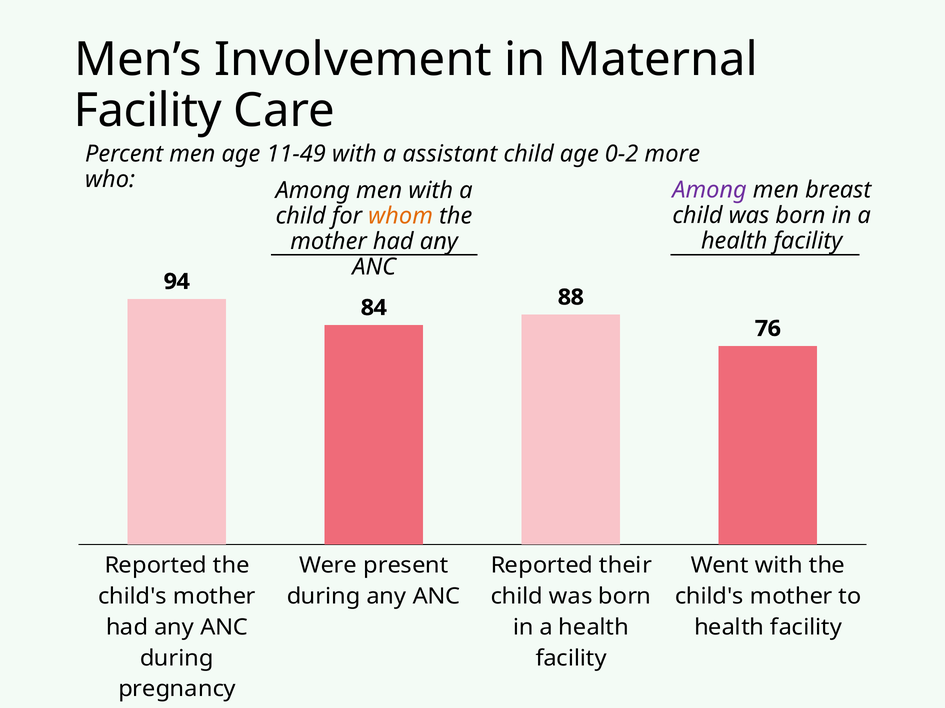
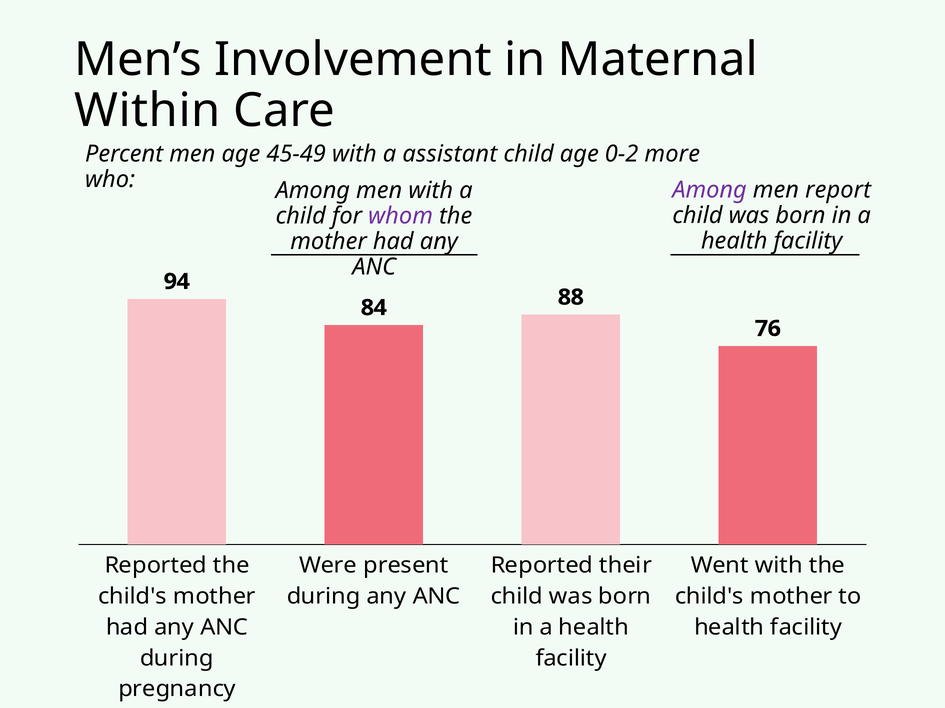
Facility at (148, 111): Facility -> Within
11-49: 11-49 -> 45-49
breast: breast -> report
whom colour: orange -> purple
